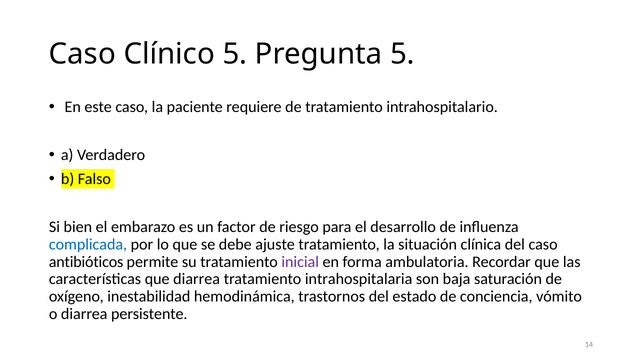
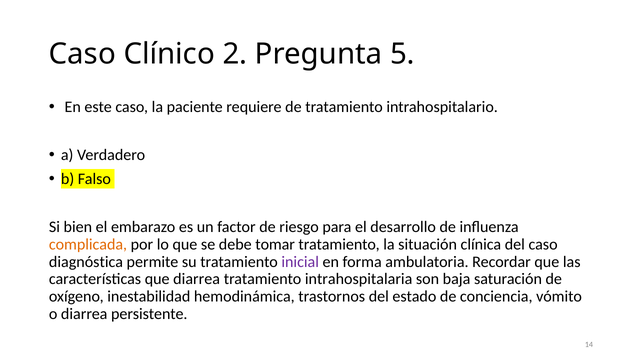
Clínico 5: 5 -> 2
complicada colour: blue -> orange
ajuste: ajuste -> tomar
antibióticos: antibióticos -> diagnóstica
